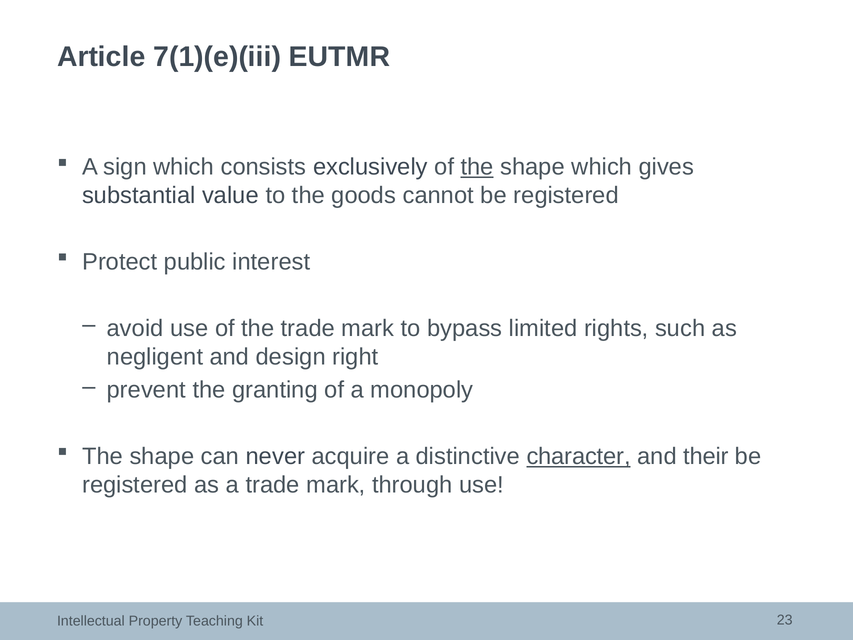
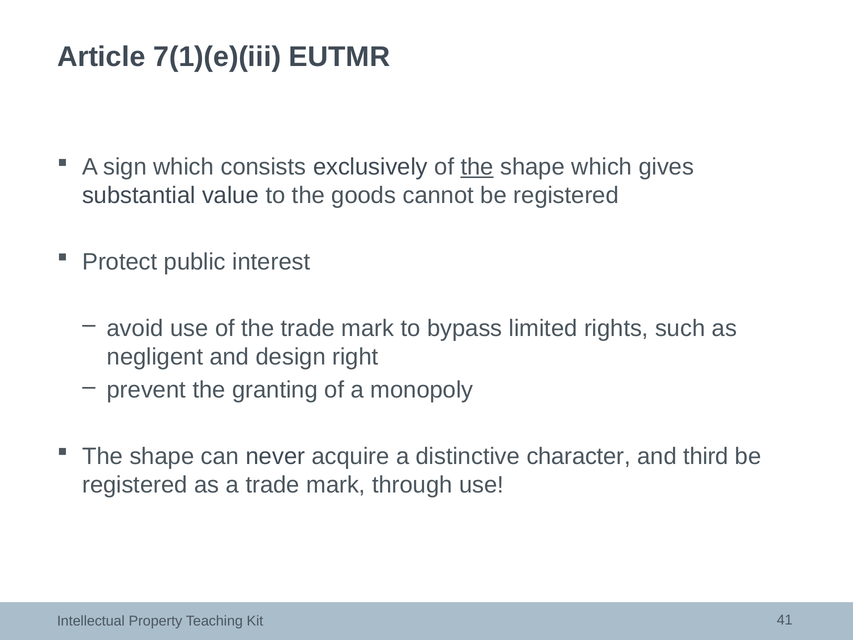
character underline: present -> none
their: their -> third
23: 23 -> 41
